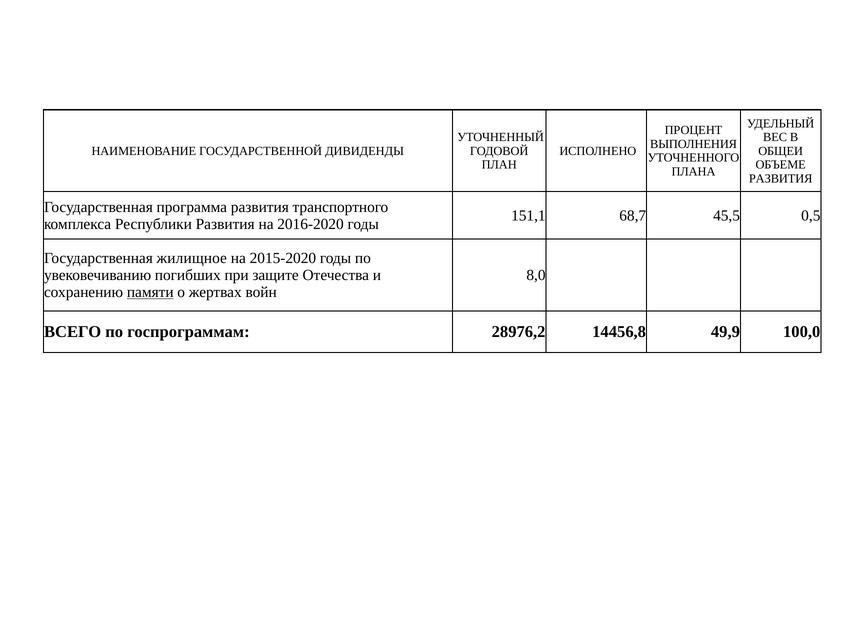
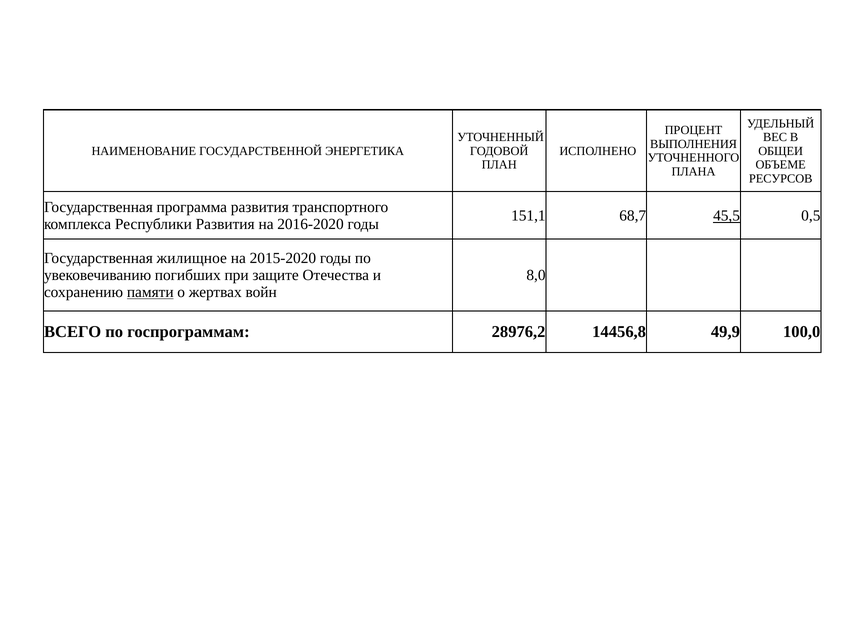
ДИВИДЕНДЫ: ДИВИДЕНДЫ -> ЭНЕРГЕТИКА
РАЗВИТИЯ at (781, 179): РАЗВИТИЯ -> РЕСУРСОВ
45,5 underline: none -> present
